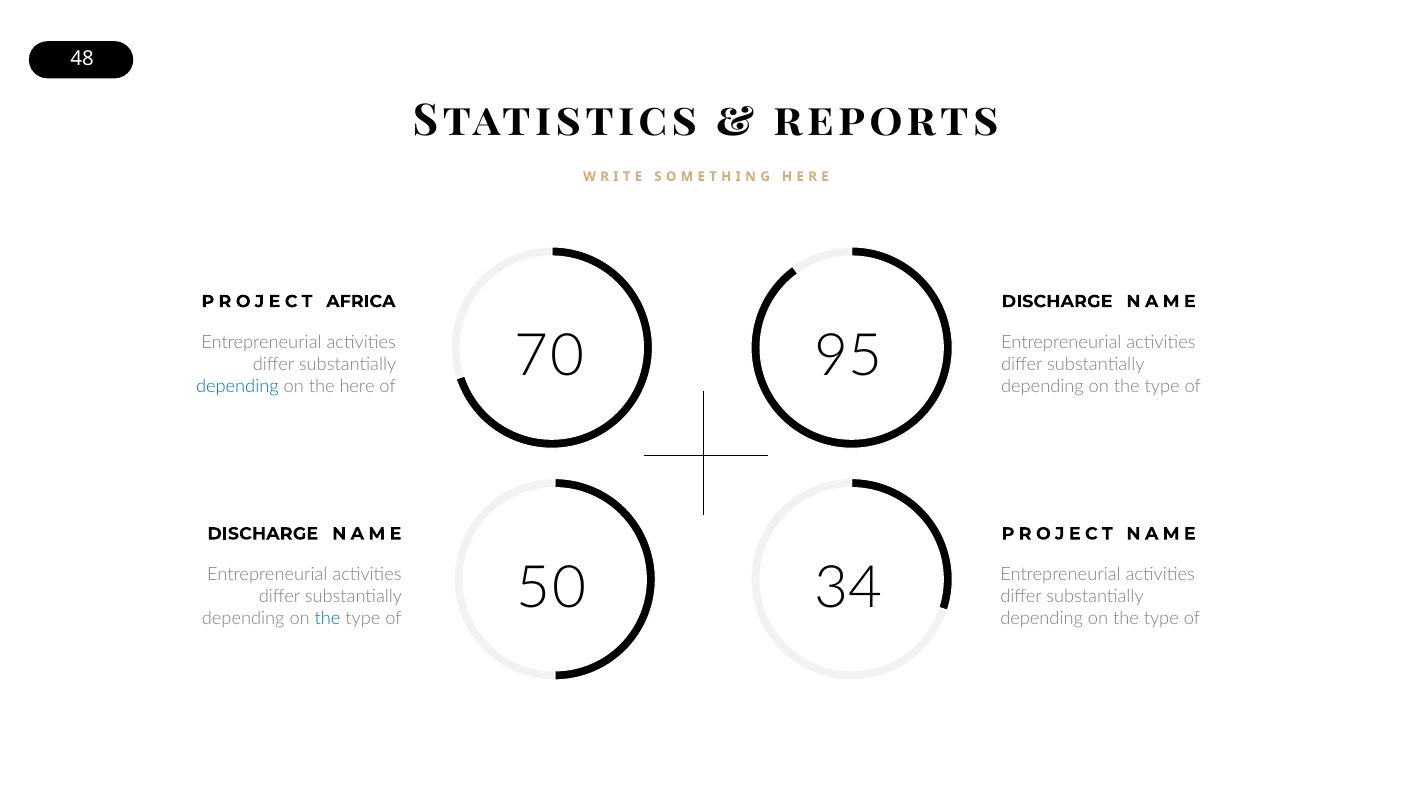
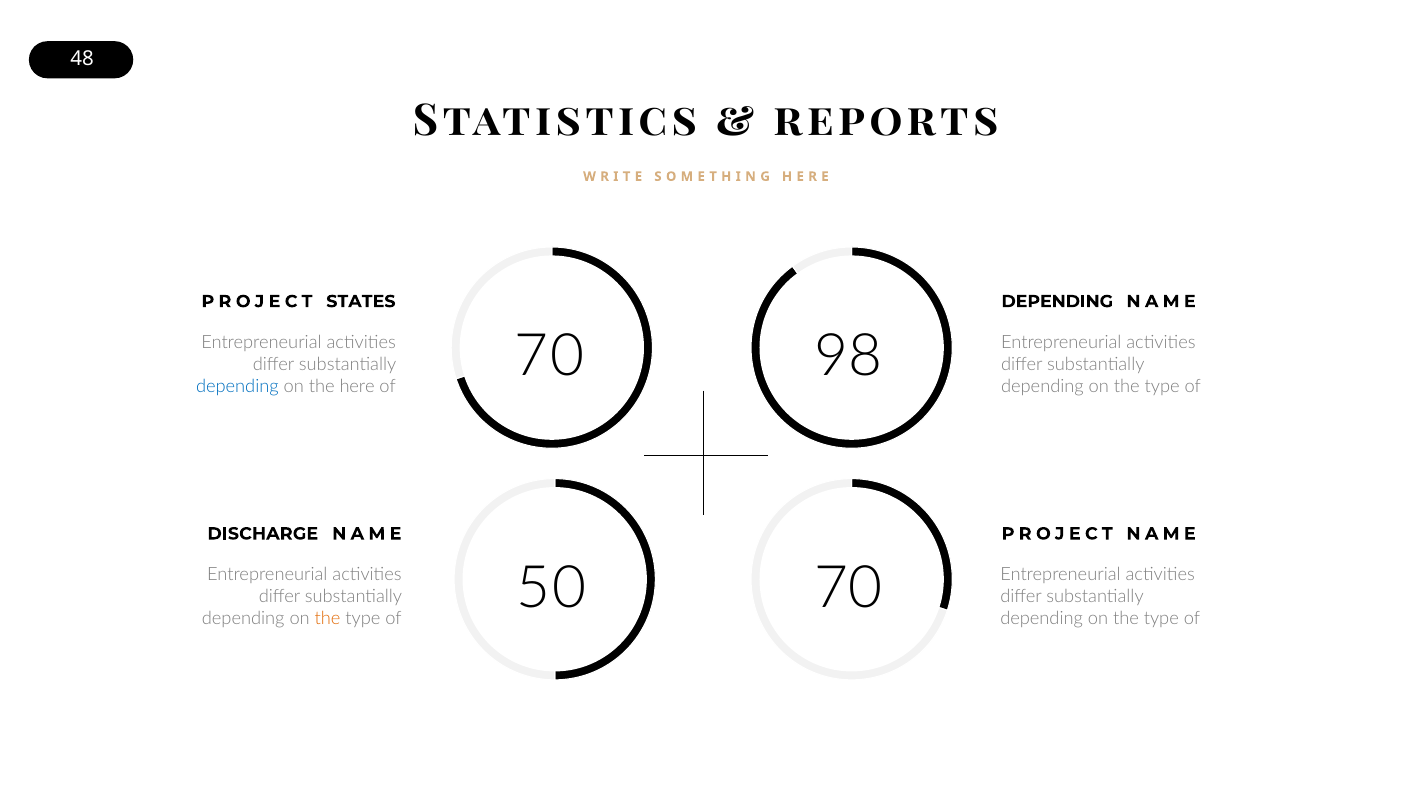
AFRICA: AFRICA -> STATES
DISCHARGE at (1057, 301): DISCHARGE -> DEPENDING
95: 95 -> 98
50 34: 34 -> 70
the at (328, 618) colour: blue -> orange
